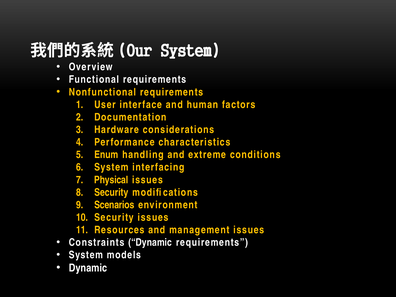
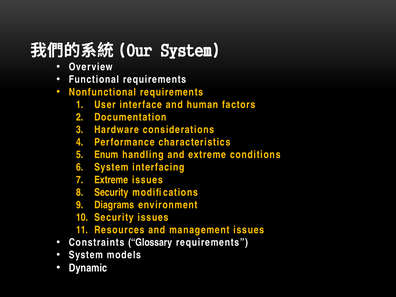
Physical at (111, 180): Physical -> Extreme
Scenarios: Scenarios -> Diagrams
Constraints Dynamic: Dynamic -> Glossary
